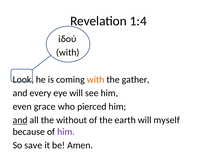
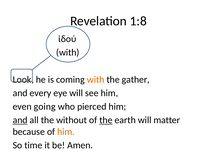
1:4: 1:4 -> 1:8
grace: grace -> going
the at (106, 120) underline: none -> present
myself: myself -> matter
him at (66, 132) colour: purple -> orange
save: save -> time
